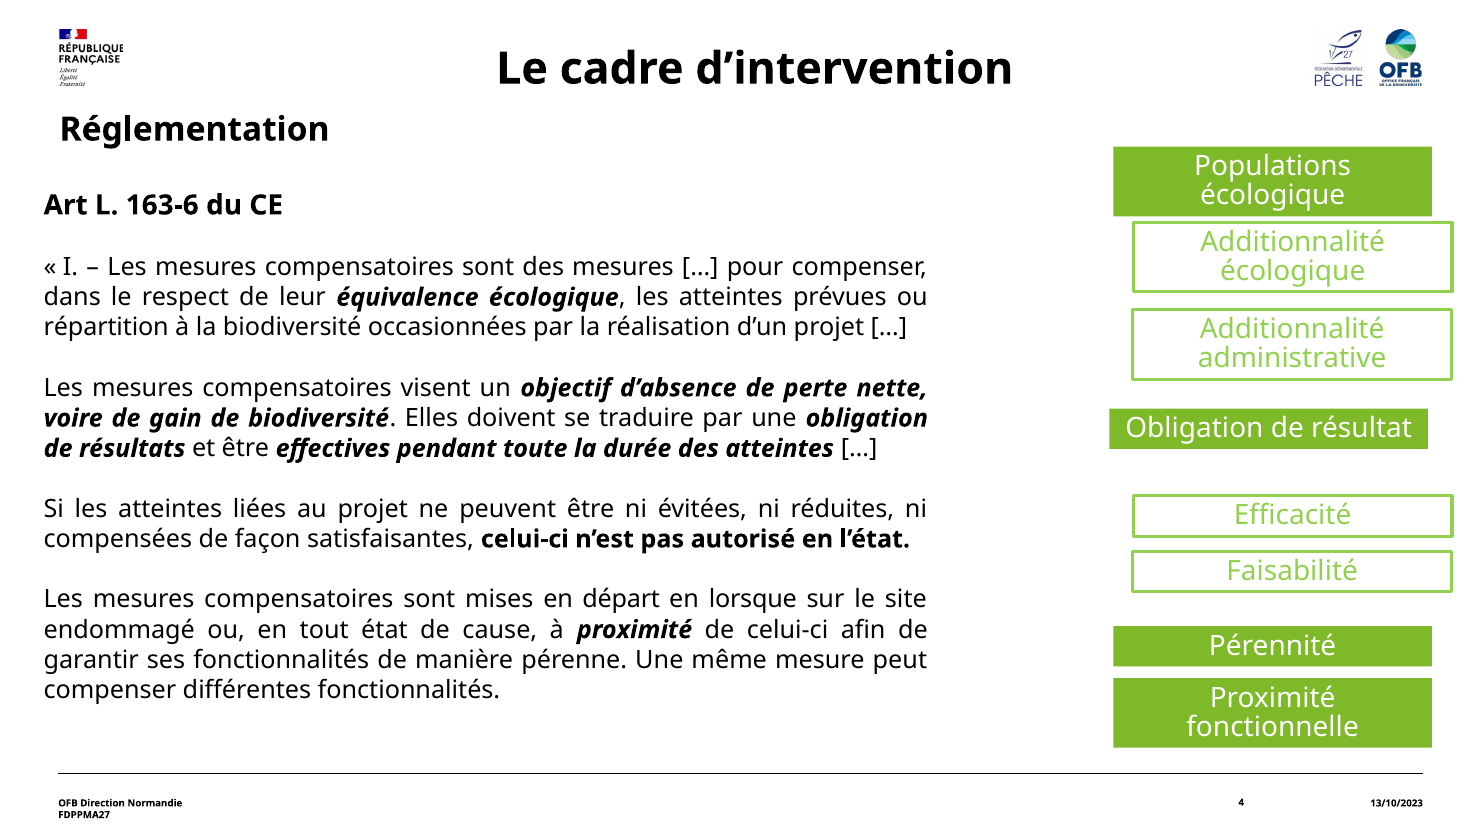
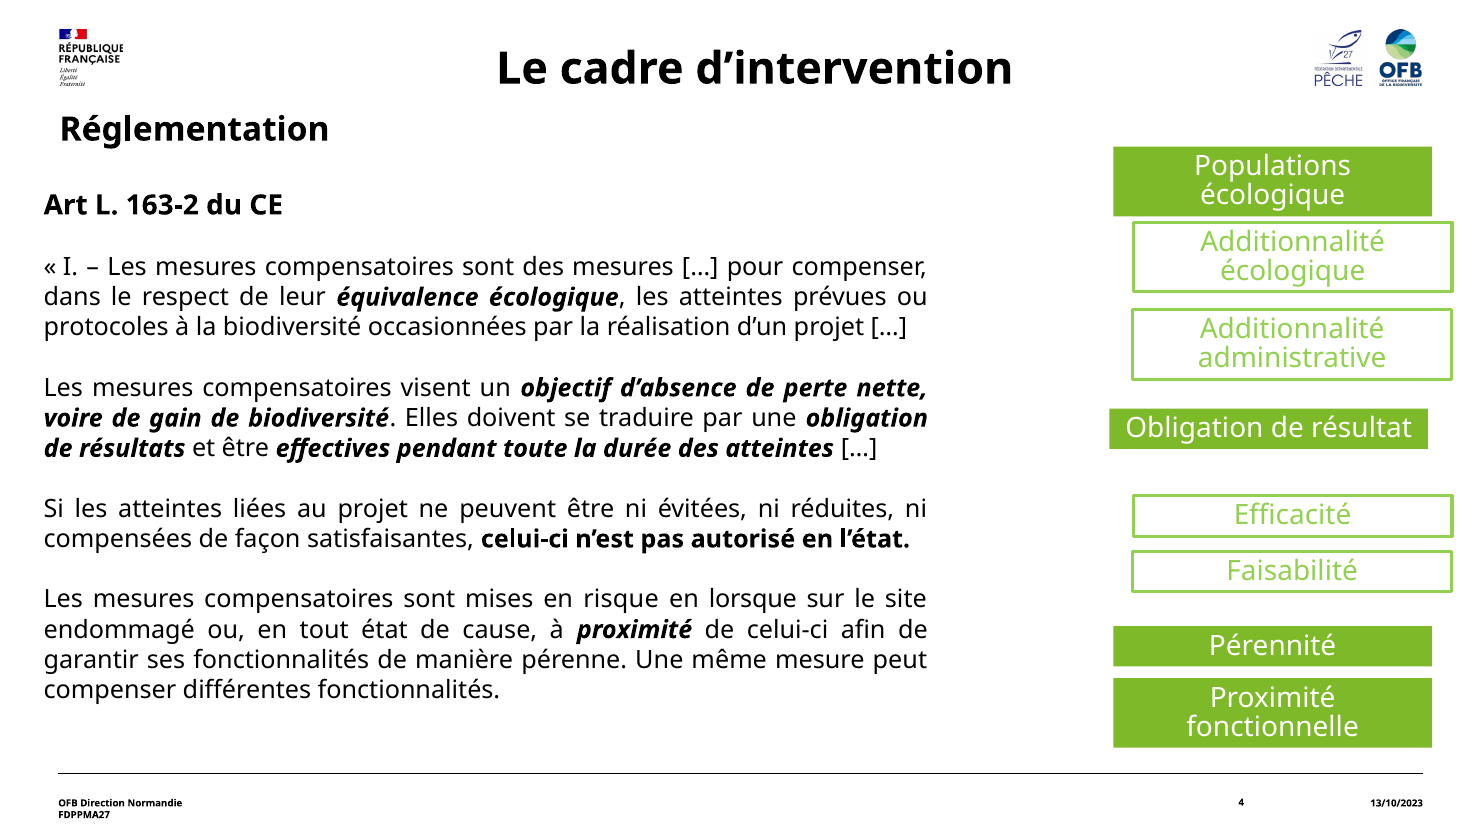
163-6: 163-6 -> 163-2
répartition: répartition -> protocoles
départ: départ -> risque
